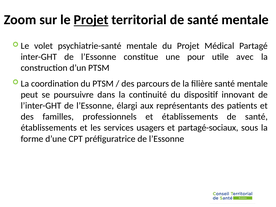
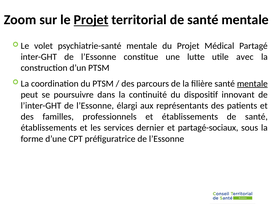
pour: pour -> lutte
mentale at (252, 84) underline: none -> present
usagers: usagers -> dernier
